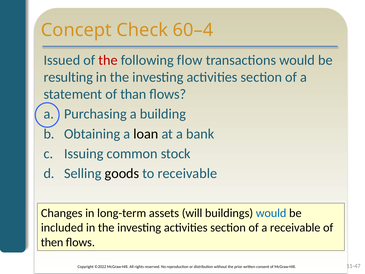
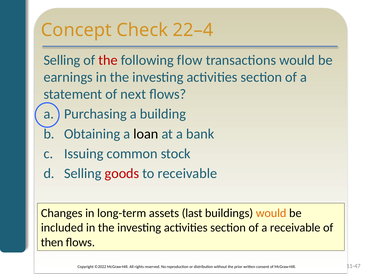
60–4: 60–4 -> 22–4
Issued at (62, 60): Issued -> Selling
resulting: resulting -> earnings
than: than -> next
goods colour: black -> red
will: will -> last
would at (271, 213) colour: blue -> orange
